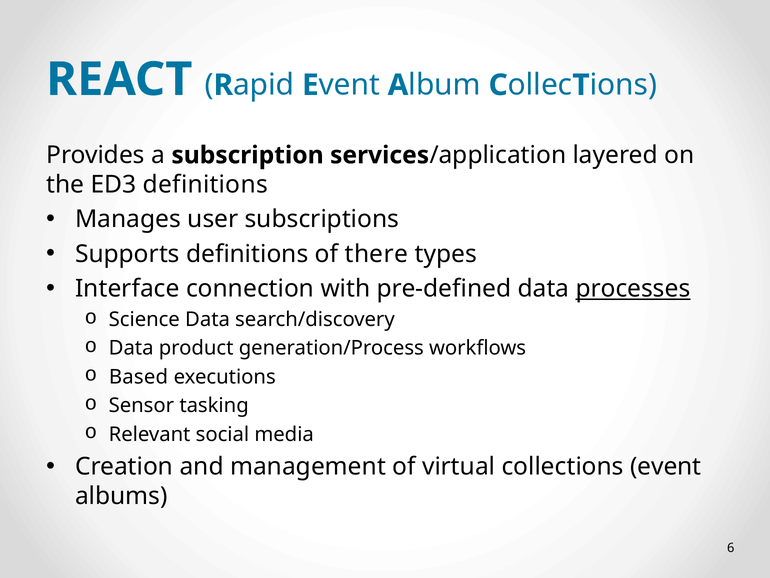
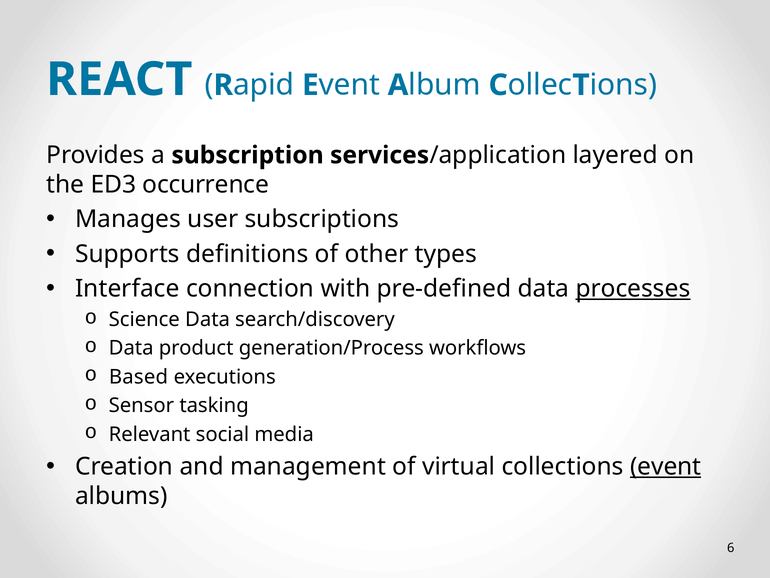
ED3 definitions: definitions -> occurrence
there: there -> other
event underline: none -> present
